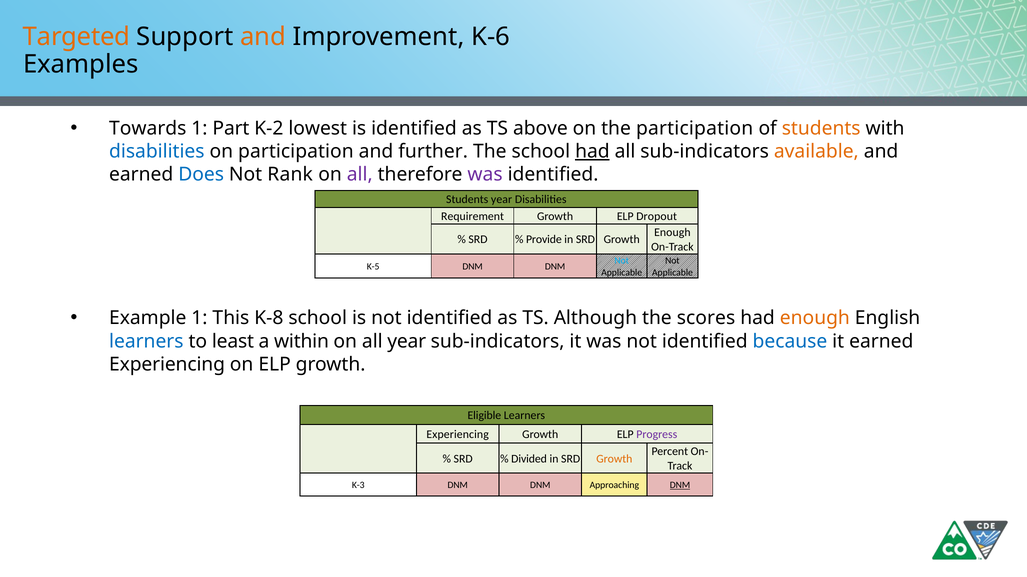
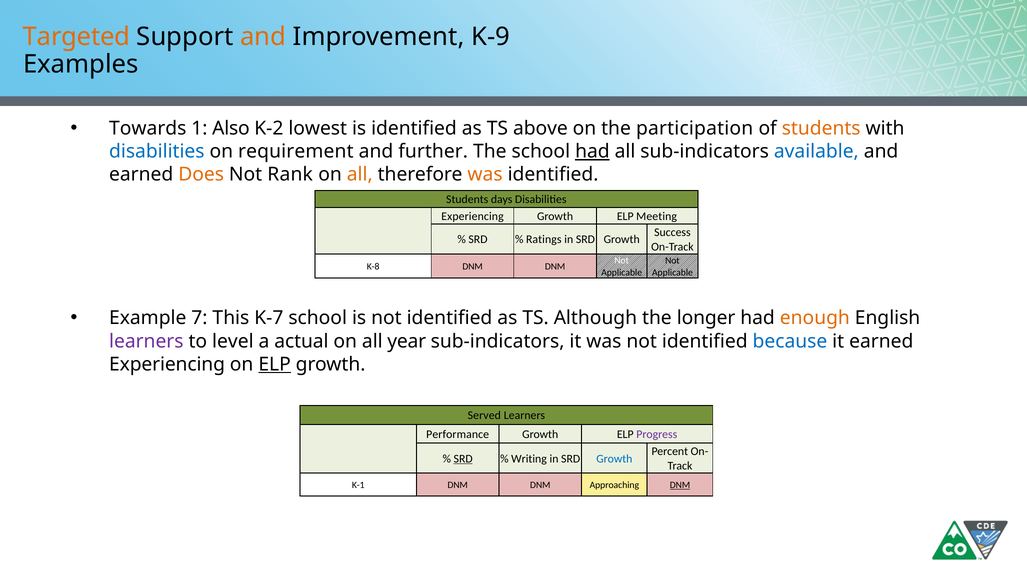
K-6: K-6 -> K-9
Part: Part -> Also
on participation: participation -> requirement
available colour: orange -> blue
Does colour: blue -> orange
all at (360, 175) colour: purple -> orange
was at (485, 175) colour: purple -> orange
Students year: year -> days
Requirement at (473, 217): Requirement -> Experiencing
Dropout: Dropout -> Meeting
Enough at (672, 233): Enough -> Success
Provide: Provide -> Ratings
Not at (622, 261) colour: light blue -> white
K-5: K-5 -> K-8
Example 1: 1 -> 7
K-8: K-8 -> K-7
scores: scores -> longer
learners at (146, 342) colour: blue -> purple
least: least -> level
within: within -> actual
ELP at (275, 365) underline: none -> present
Eligible: Eligible -> Served
Experiencing at (458, 435): Experiencing -> Performance
SRD at (463, 459) underline: none -> present
Divided: Divided -> Writing
Growth at (614, 459) colour: orange -> blue
K-3: K-3 -> K-1
